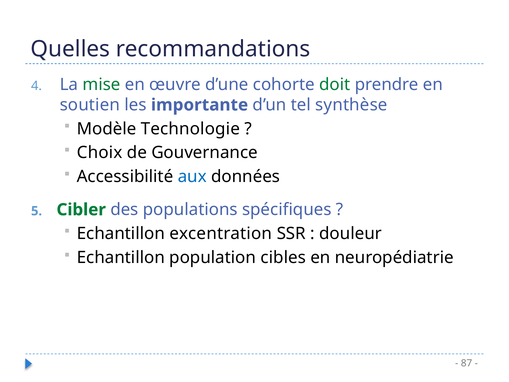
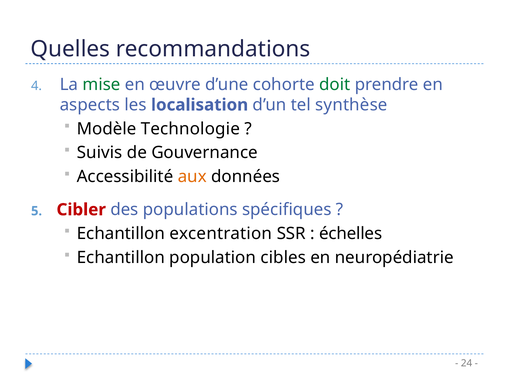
soutien: soutien -> aspects
importante: importante -> localisation
Choix: Choix -> Suivis
aux colour: blue -> orange
Cibler colour: green -> red
douleur: douleur -> échelles
87: 87 -> 24
